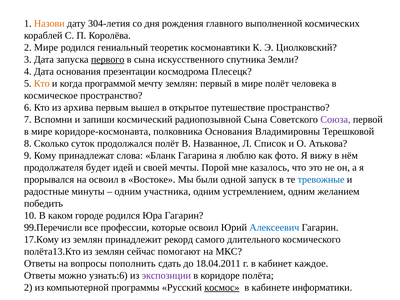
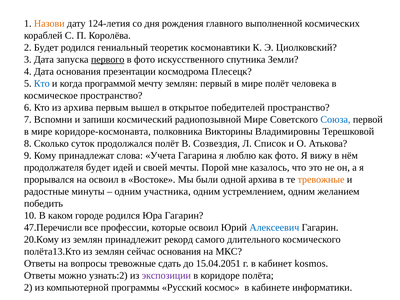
304-летия: 304-летия -> 124-летия
2 Мире: Мире -> Будет
в сына: сына -> фото
Кто at (42, 83) colour: orange -> blue
путешествие: путешествие -> победителей
радиопозывной Сына: Сына -> Мире
Союза colour: purple -> blue
полковника Основания: Основания -> Викторины
Названное: Названное -> Созвездия
Бланк: Бланк -> Учета
одной запуск: запуск -> архива
тревожные at (321, 179) colour: blue -> orange
99.Перечисли: 99.Перечисли -> 47.Перечисли
17.Кому: 17.Кому -> 20.Кому
сейчас помогают: помогают -> основания
вопросы пополнить: пополнить -> тревожные
18.04.2011: 18.04.2011 -> 15.04.2051
каждое: каждое -> kosmos
узнать:6: узнать:6 -> узнать:2
космос underline: present -> none
